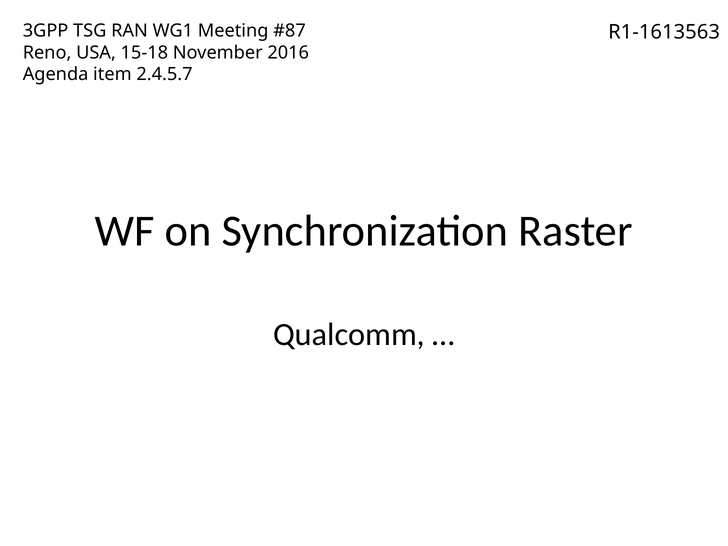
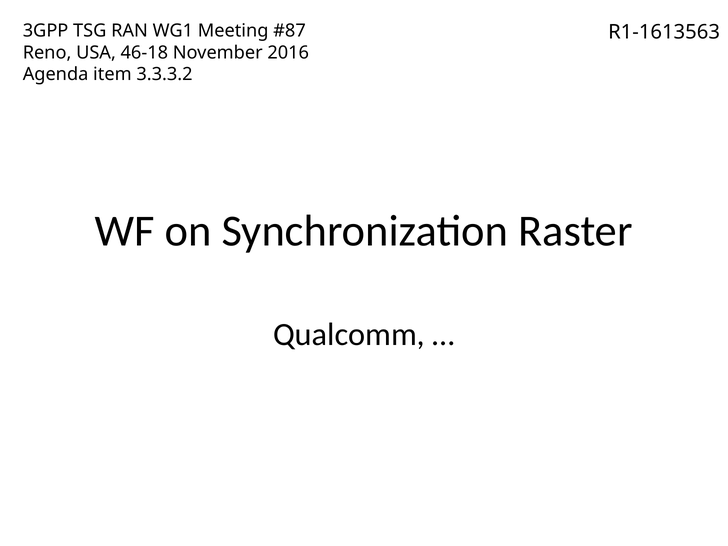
15-18: 15-18 -> 46-18
2.4.5.7: 2.4.5.7 -> 3.3.3.2
